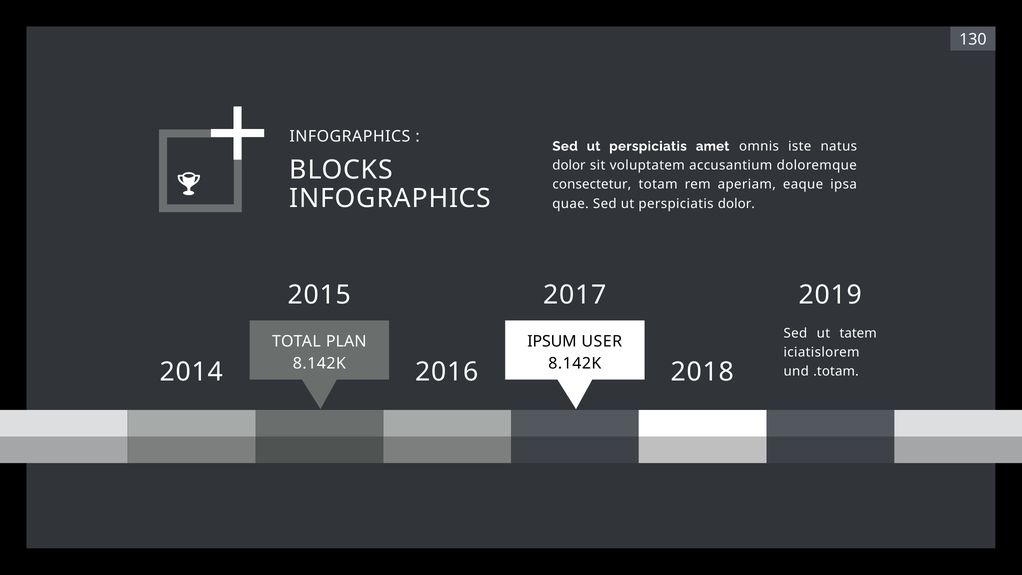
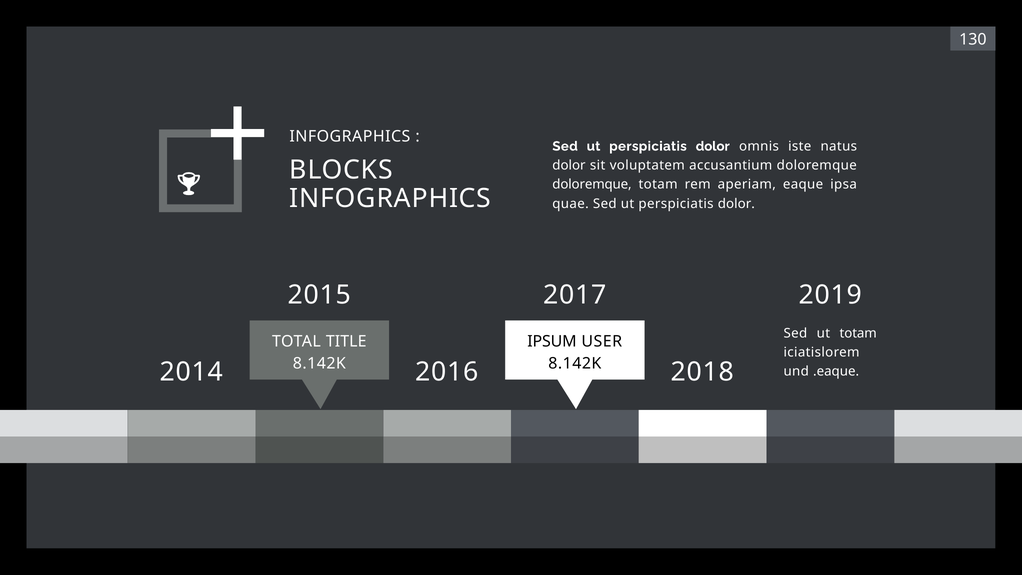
amet at (713, 146): amet -> dolor
consectetur at (592, 185): consectetur -> doloremque
ut tatem: tatem -> totam
PLAN: PLAN -> TITLE
.totam: .totam -> .eaque
